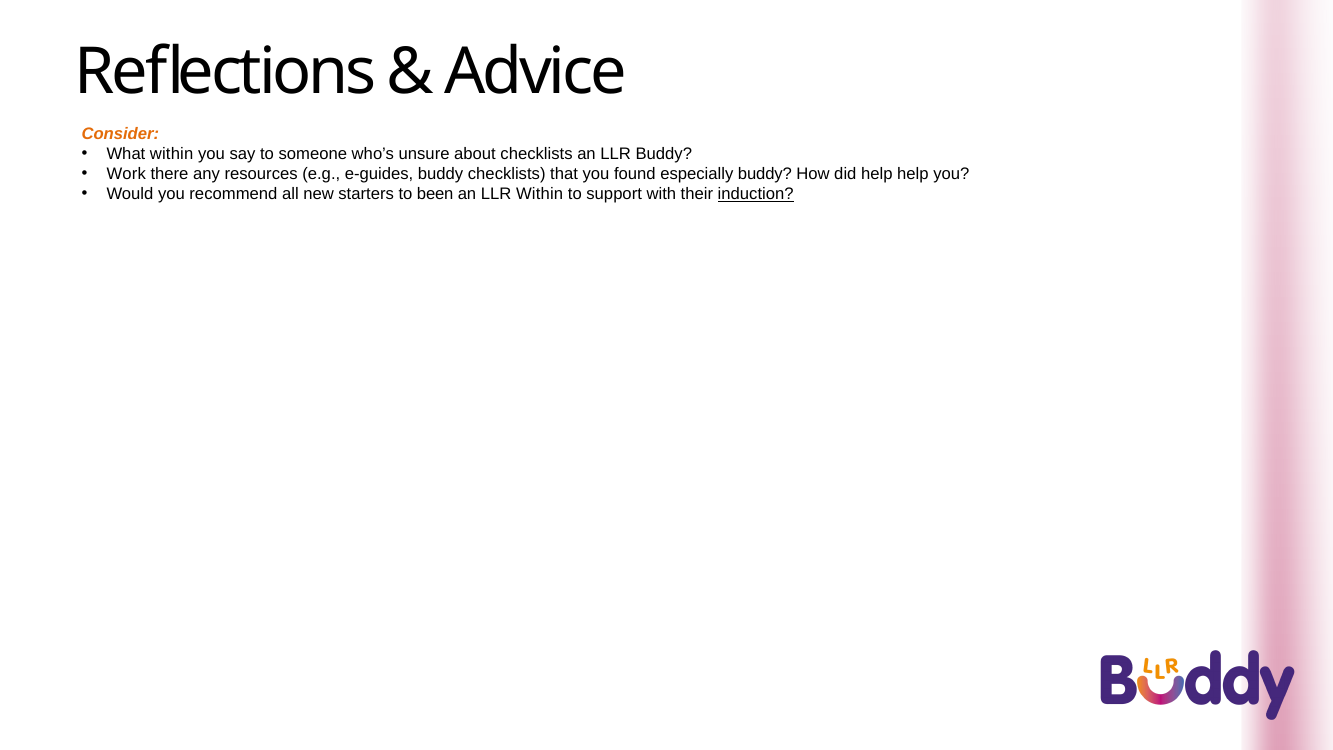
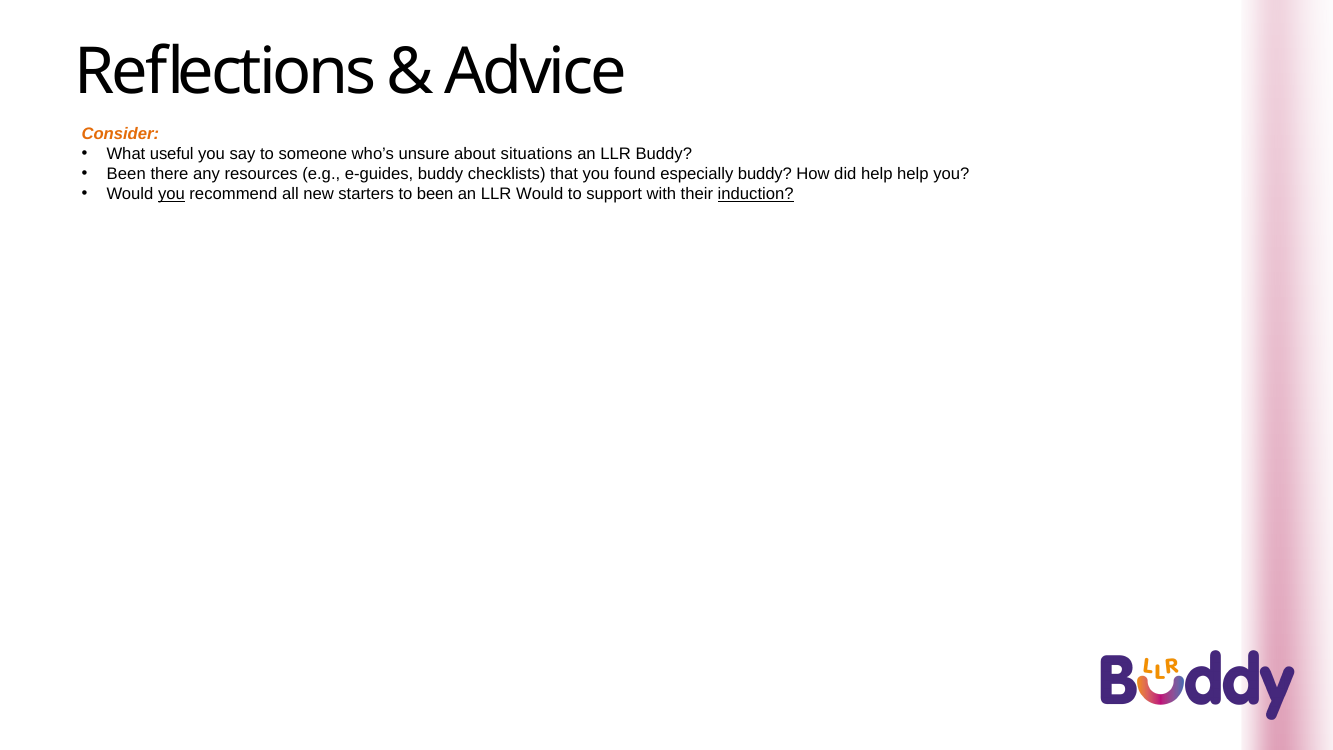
What within: within -> useful
about checklists: checklists -> situations
Work at (126, 174): Work -> Been
you at (171, 194) underline: none -> present
LLR Within: Within -> Would
